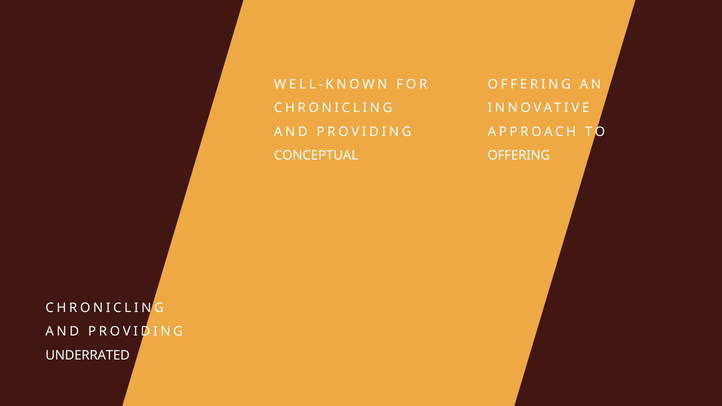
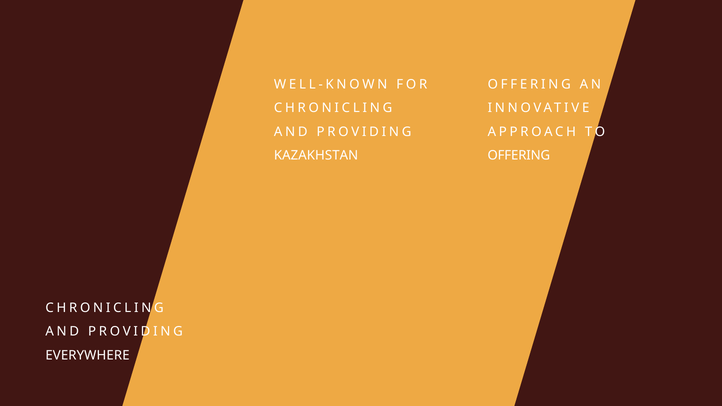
CONCEPTUAL: CONCEPTUAL -> KAZAKHSTAN
UNDERRATED: UNDERRATED -> EVERYWHERE
